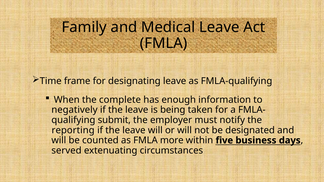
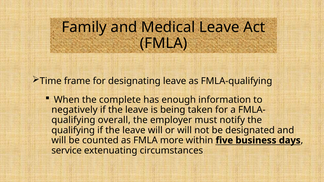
submit: submit -> overall
reporting at (73, 130): reporting -> qualifying
served: served -> service
